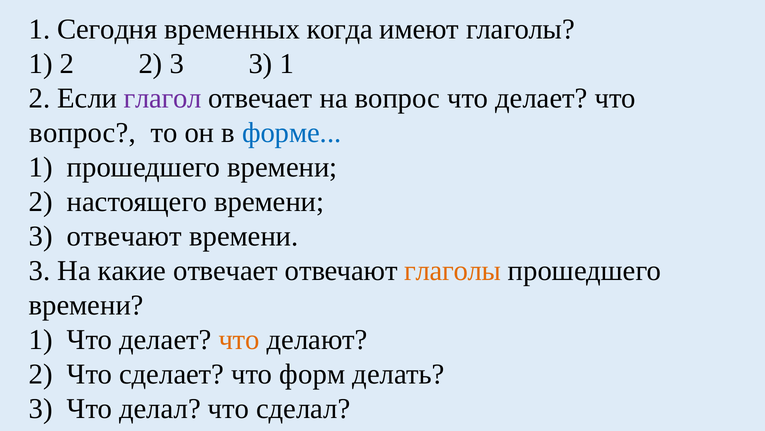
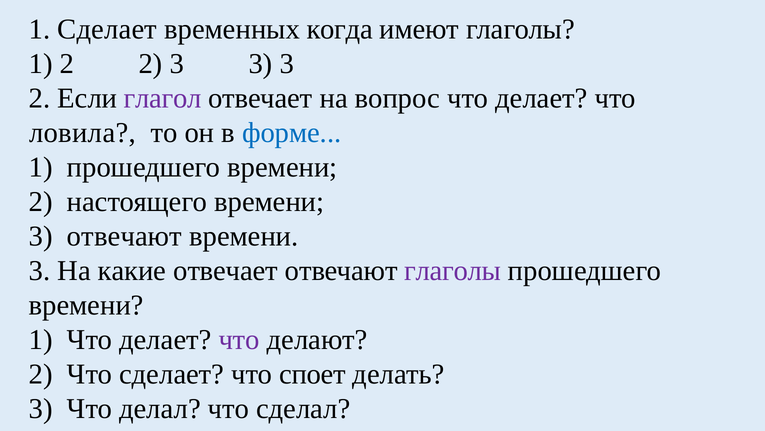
1 Сегодня: Сегодня -> Сделает
3 3 1: 1 -> 3
вопрос at (82, 133): вопрос -> ловила
глаголы at (453, 270) colour: orange -> purple
что at (239, 339) colour: orange -> purple
форм: форм -> споет
